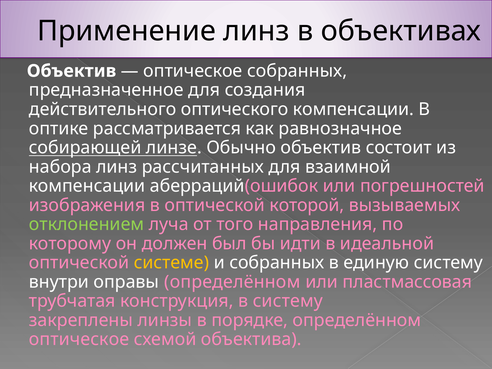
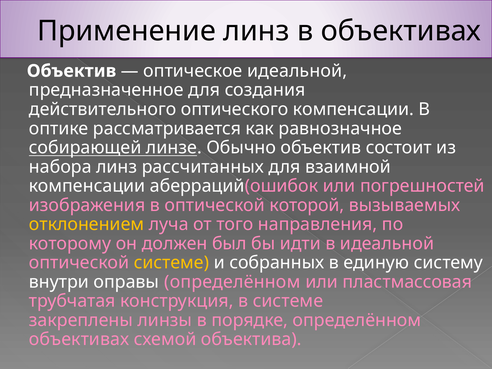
оптическое собранных: собранных -> идеальной
отклонением colour: light green -> yellow
в систему: систему -> системе
оптическое at (79, 339): оптическое -> объективах
